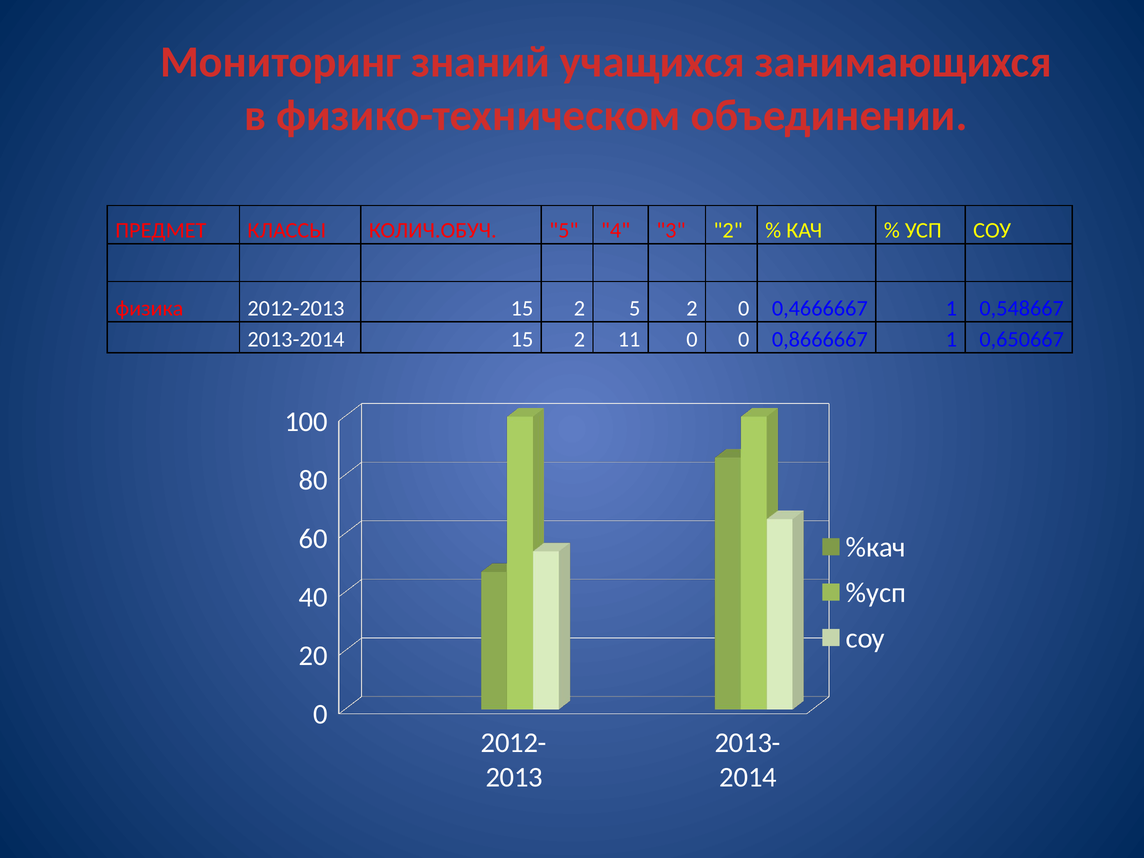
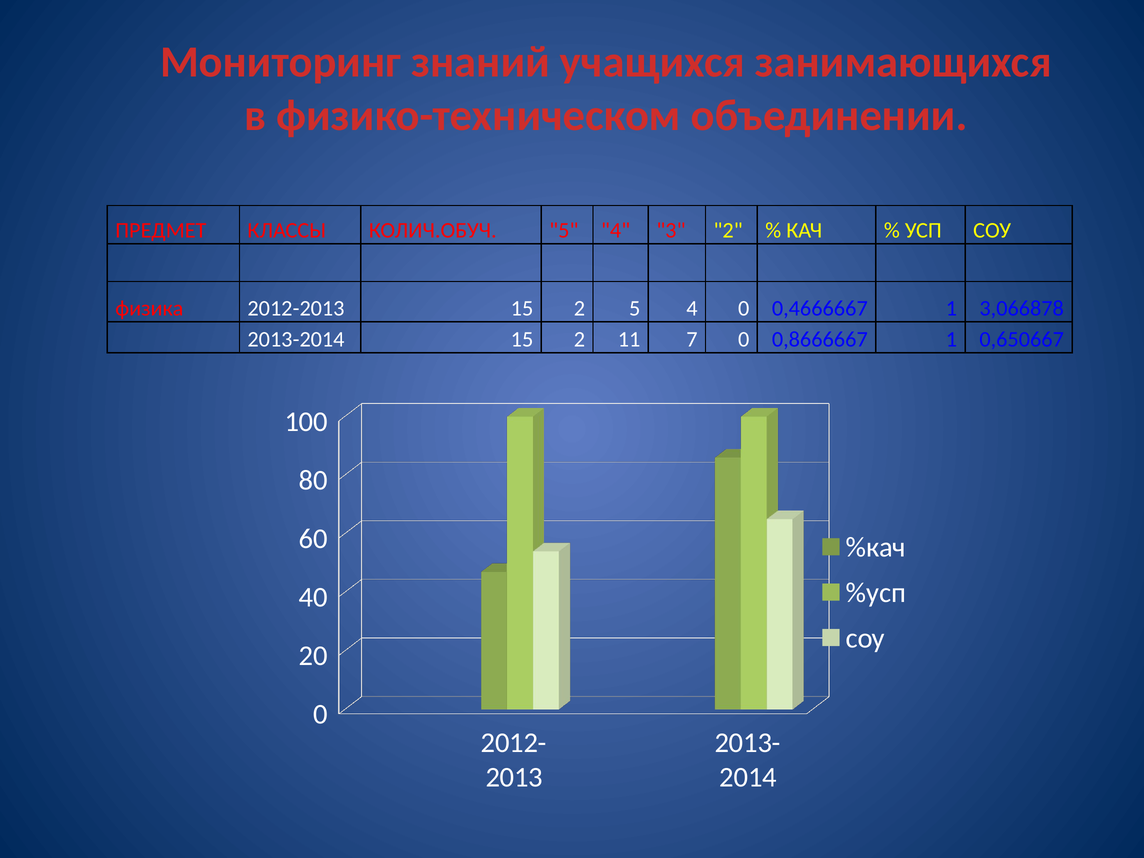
2 5 2: 2 -> 4
0,548667: 0,548667 -> 3,066878
11 0: 0 -> 7
